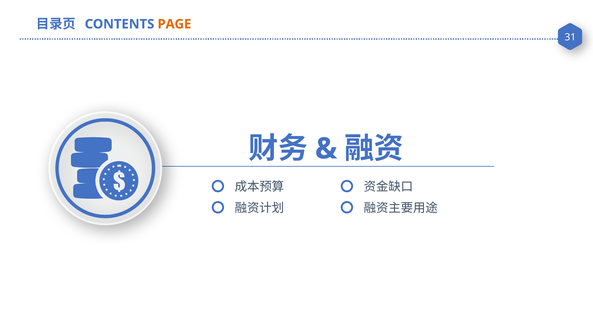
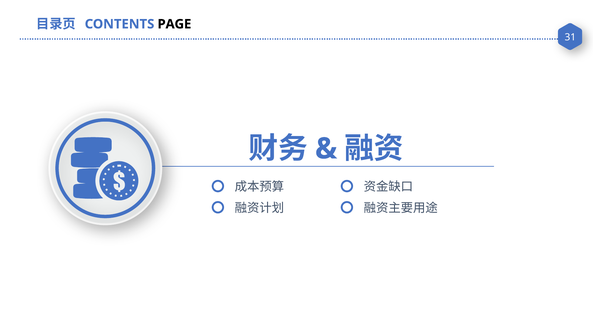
PAGE colour: orange -> black
